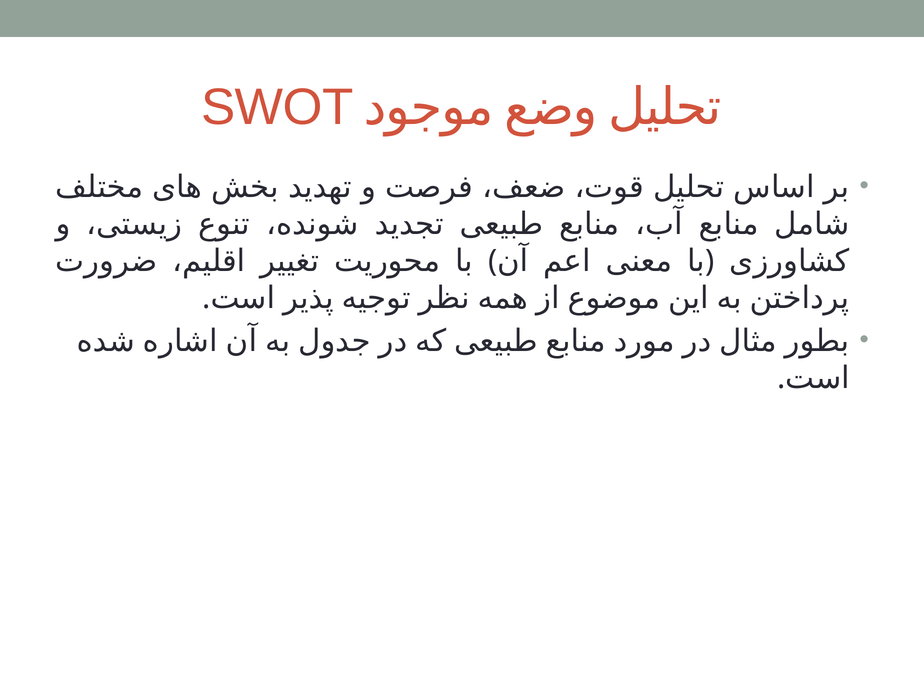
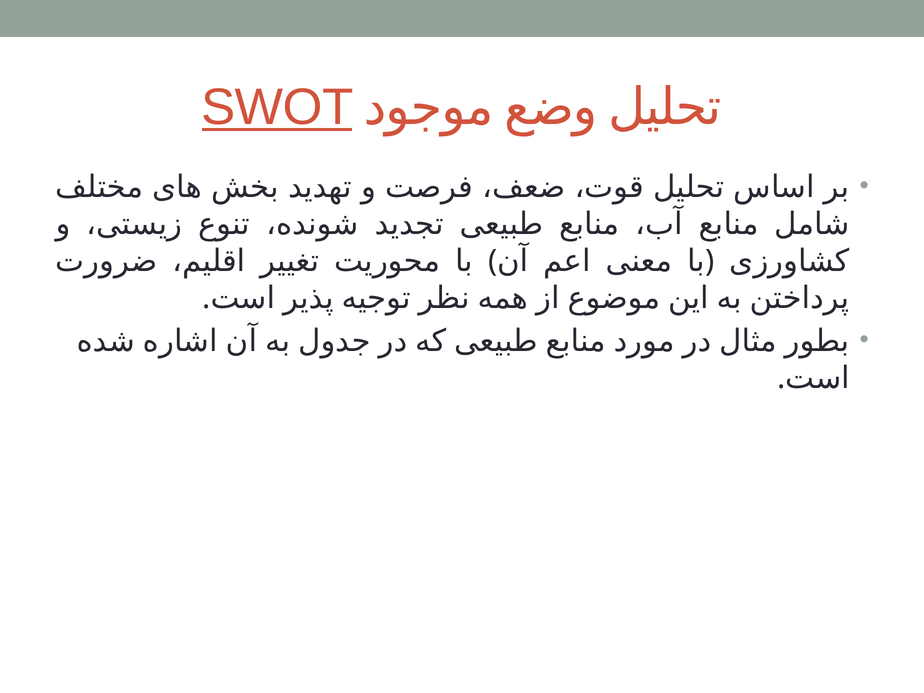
SWOT underline: none -> present
